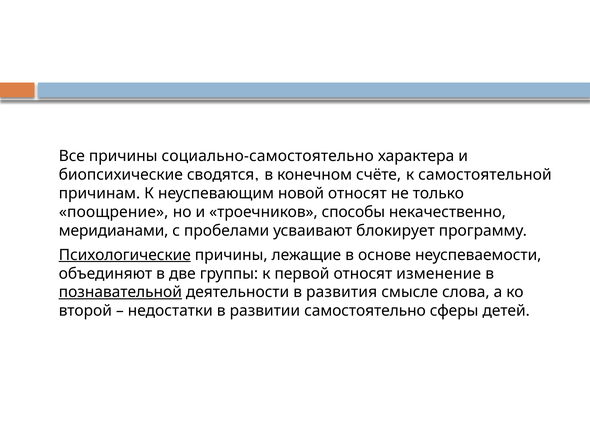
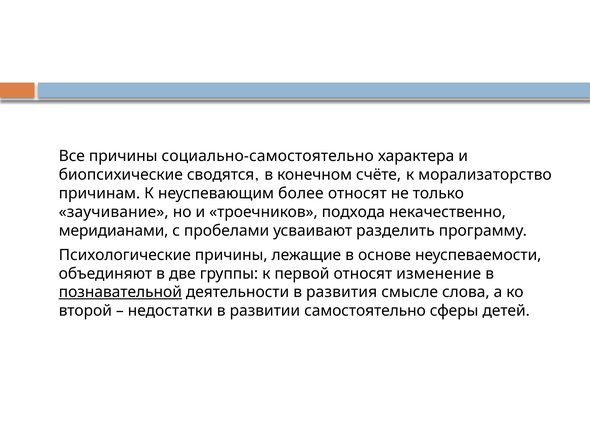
самостоятельной: самостоятельной -> морализаторство
новой: новой -> более
поощрение: поощрение -> заучивание
способы: способы -> подхода
блокирует: блокирует -> разделить
Психологические underline: present -> none
